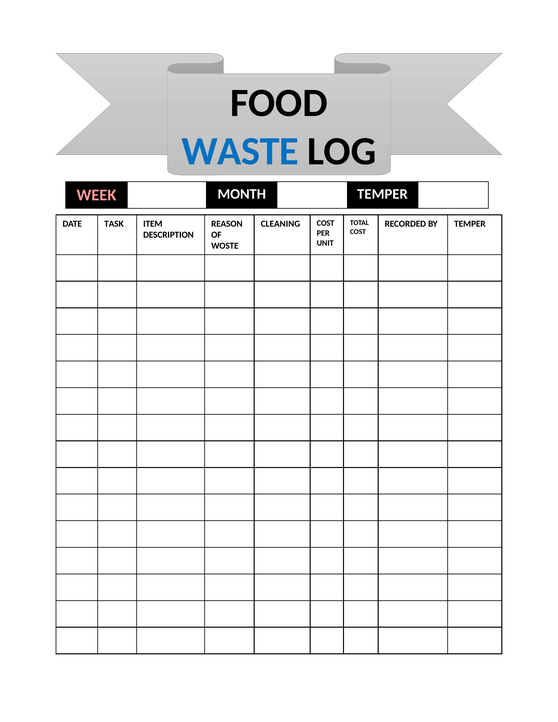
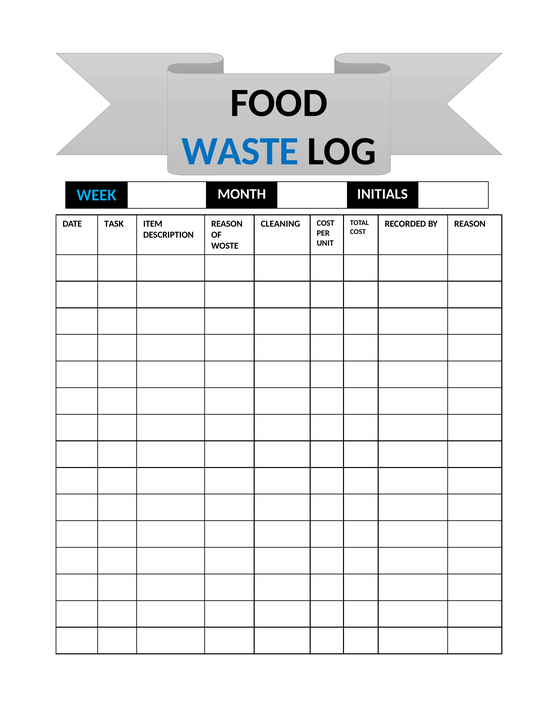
WEEK colour: pink -> light blue
MONTH TEMPER: TEMPER -> INITIALS
BY TEMPER: TEMPER -> REASON
